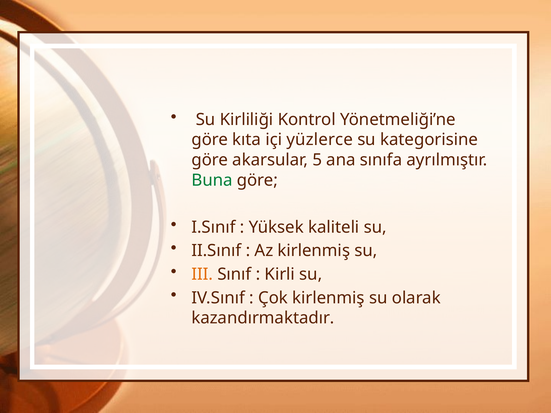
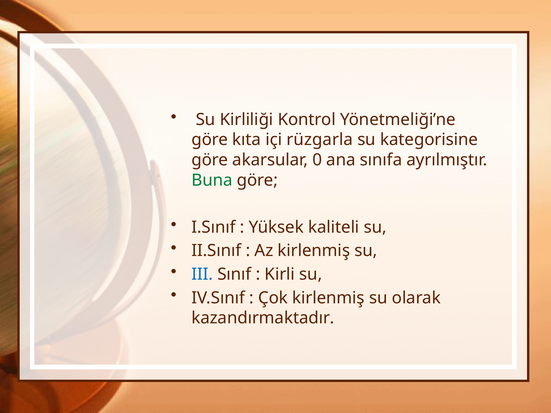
yüzlerce: yüzlerce -> rüzgarla
5: 5 -> 0
III colour: orange -> blue
